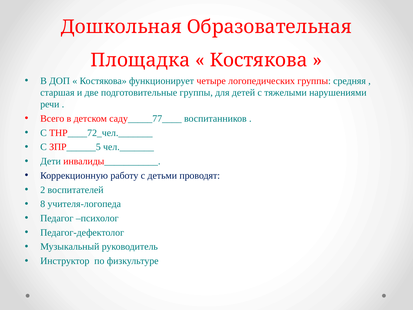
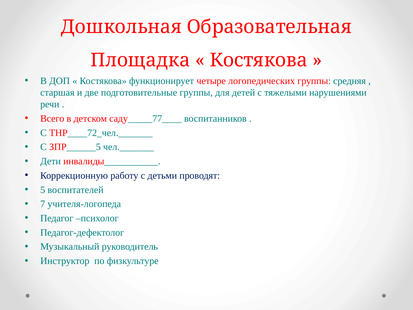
2: 2 -> 5
8: 8 -> 7
